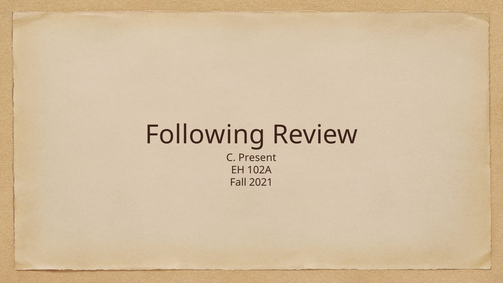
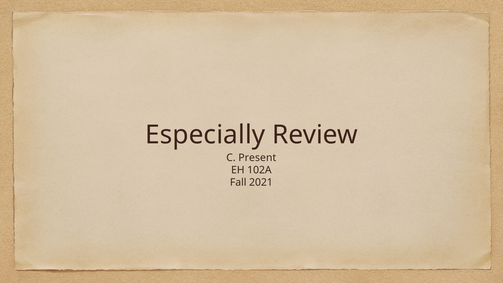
Following: Following -> Especially
